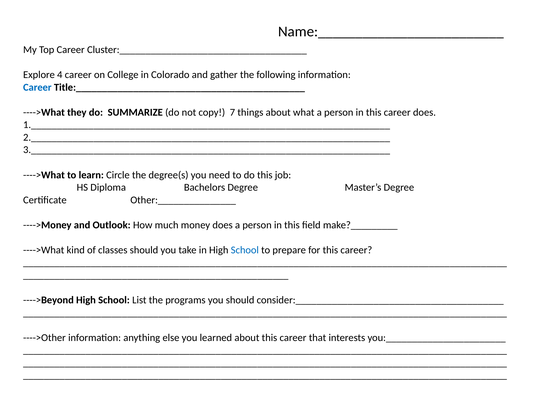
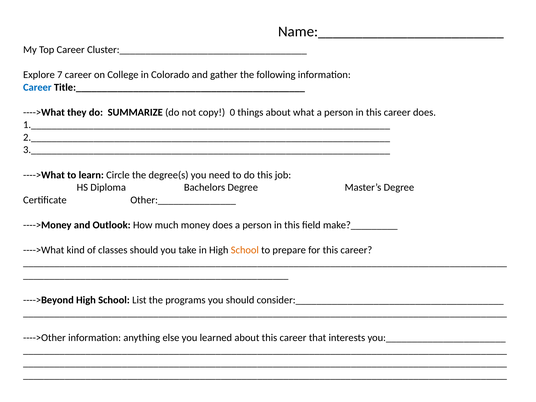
4: 4 -> 7
7: 7 -> 0
School at (245, 250) colour: blue -> orange
